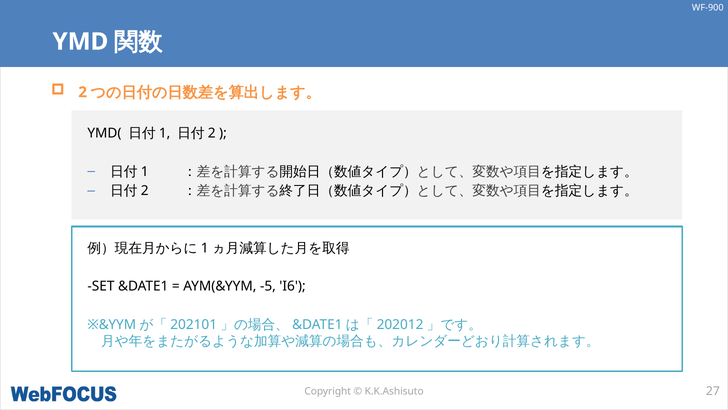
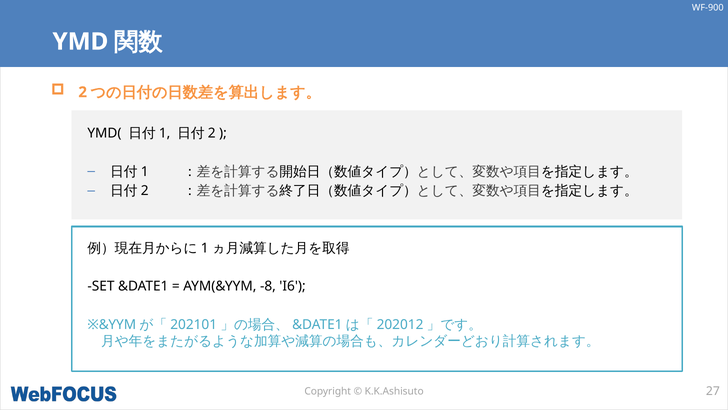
-5: -5 -> -8
